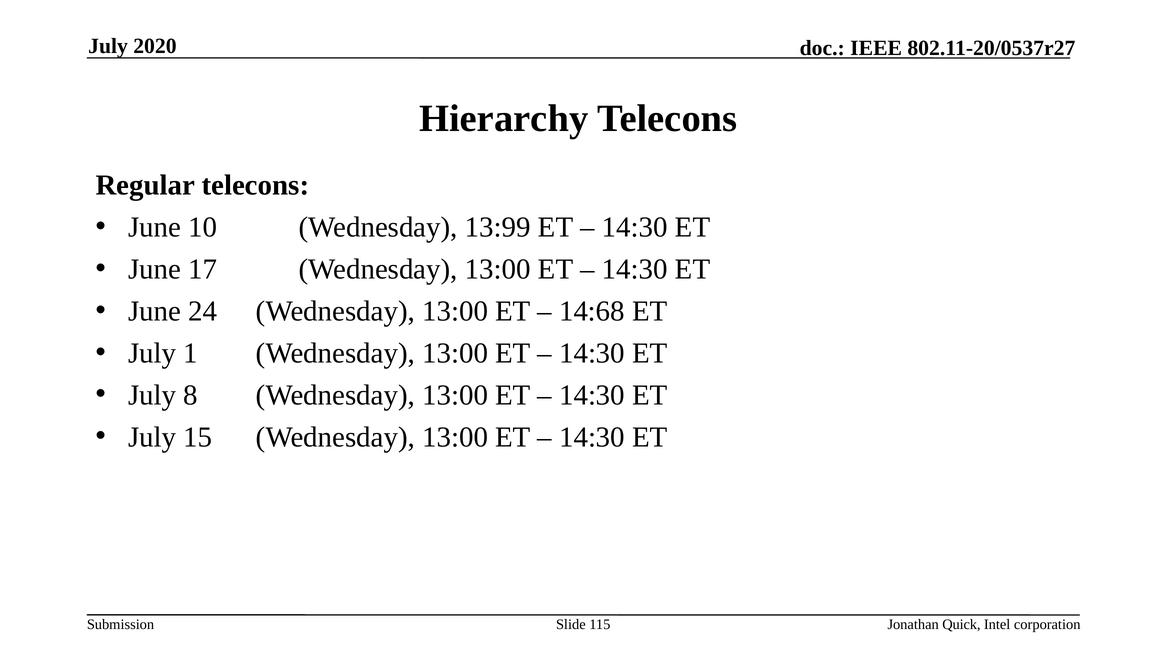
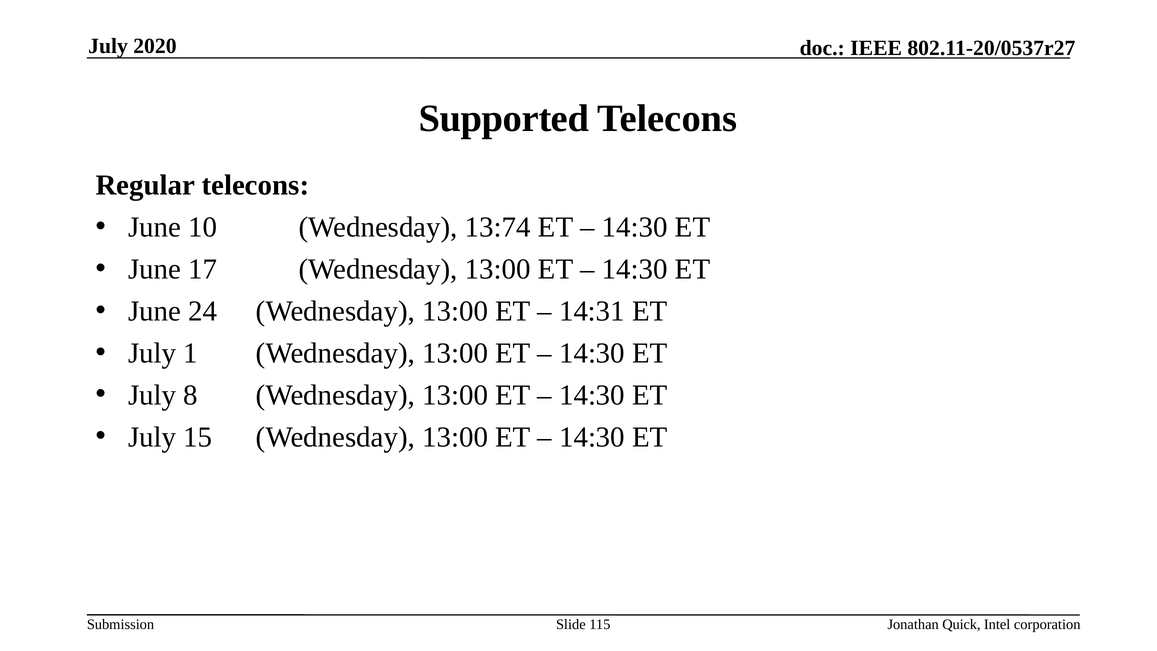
Hierarchy: Hierarchy -> Supported
13:99: 13:99 -> 13:74
14:68: 14:68 -> 14:31
